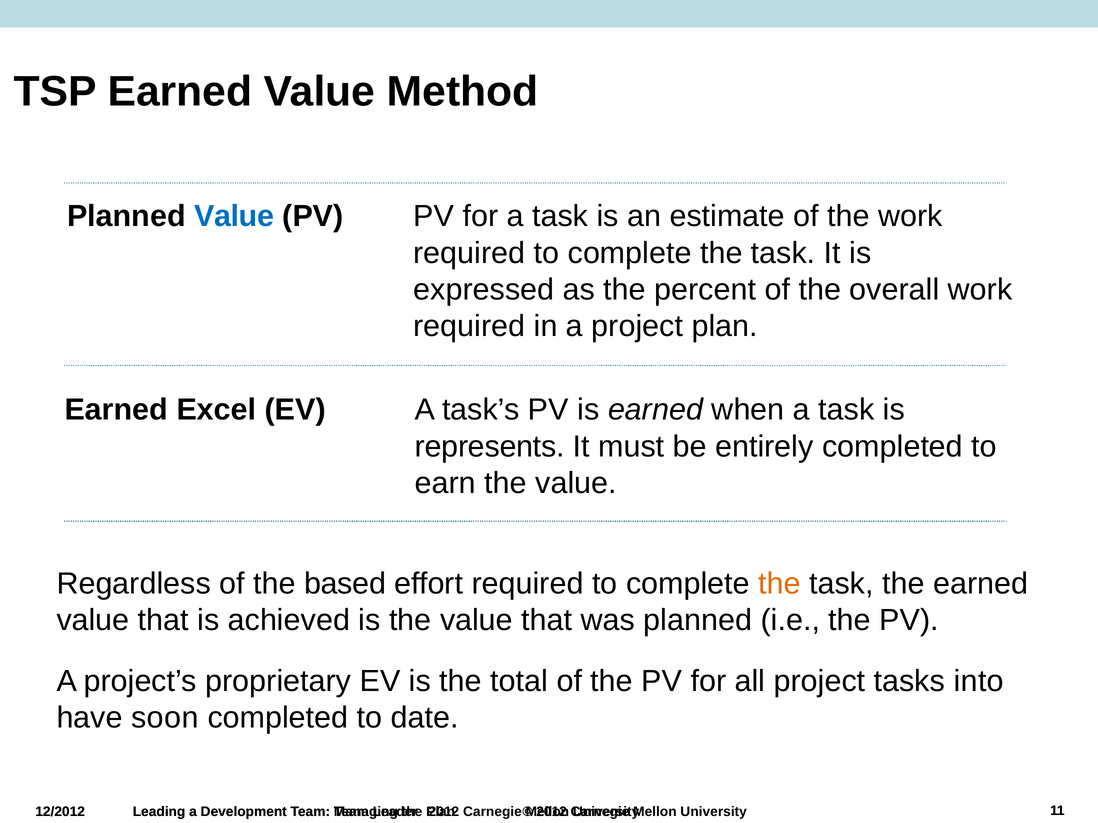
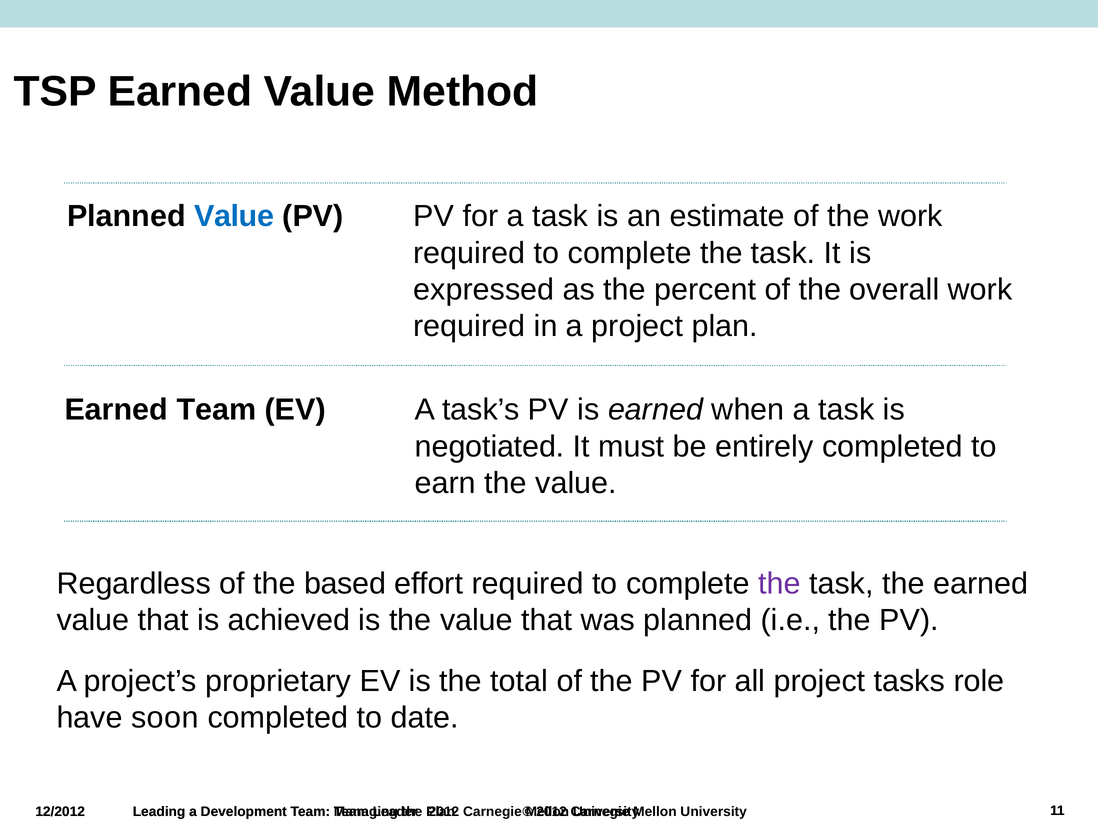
Earned Excel: Excel -> Team
represents: represents -> negotiated
the at (780, 584) colour: orange -> purple
into: into -> role
